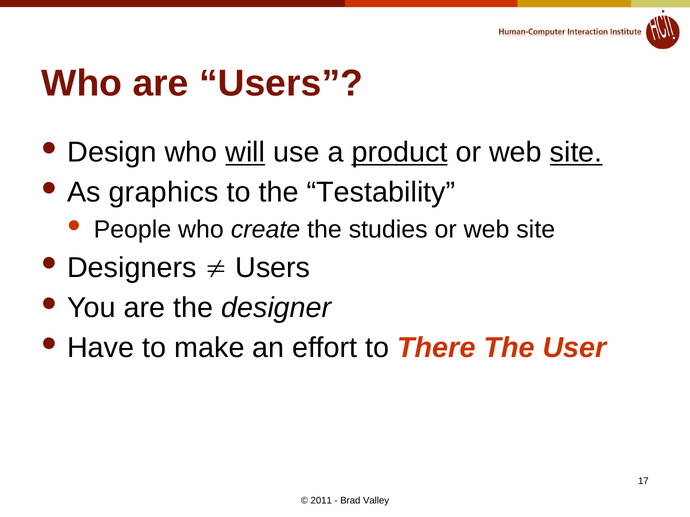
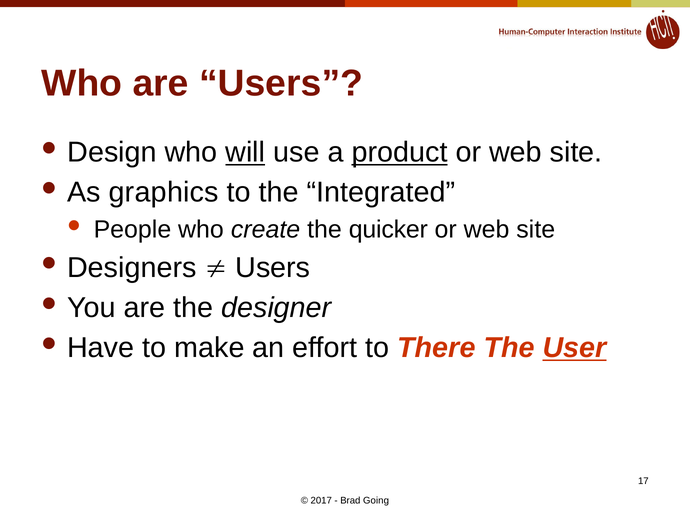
site at (576, 152) underline: present -> none
Testability: Testability -> Integrated
studies: studies -> quicker
User underline: none -> present
2011: 2011 -> 2017
Valley: Valley -> Going
